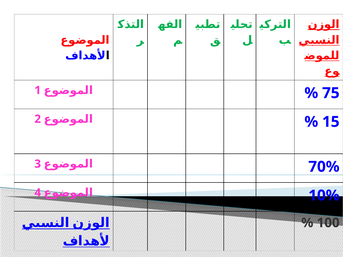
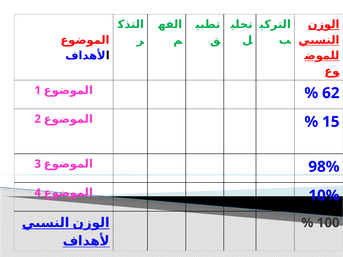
75: 75 -> 62
70%: 70% -> 98%
